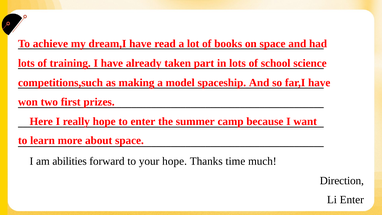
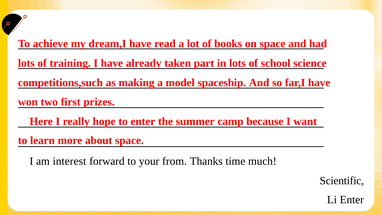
abilities: abilities -> interest
your hope: hope -> from
Direction: Direction -> Scientific
